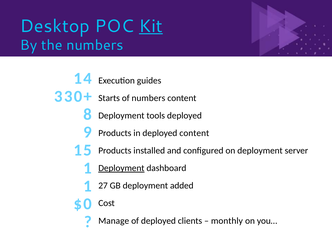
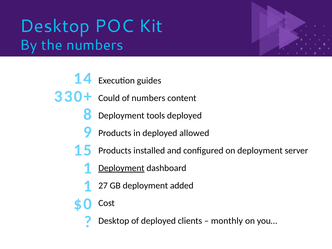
Kit underline: present -> none
Starts: Starts -> Could
deployed content: content -> allowed
Manage at (114, 221): Manage -> Desktop
